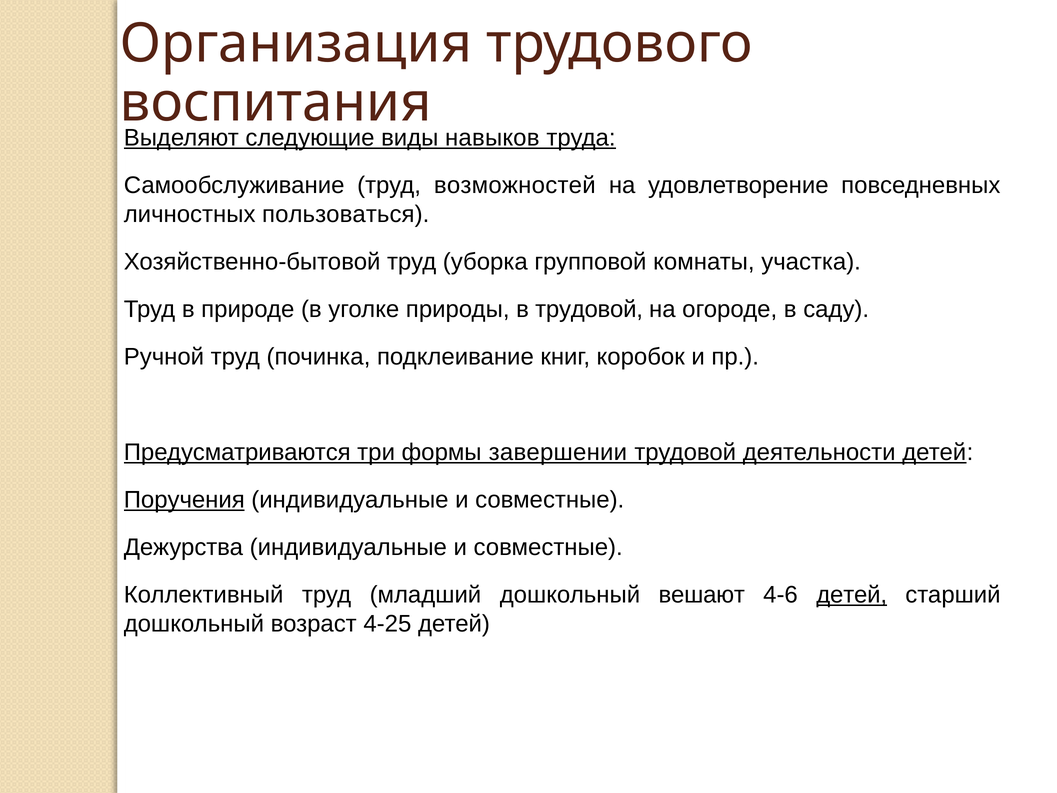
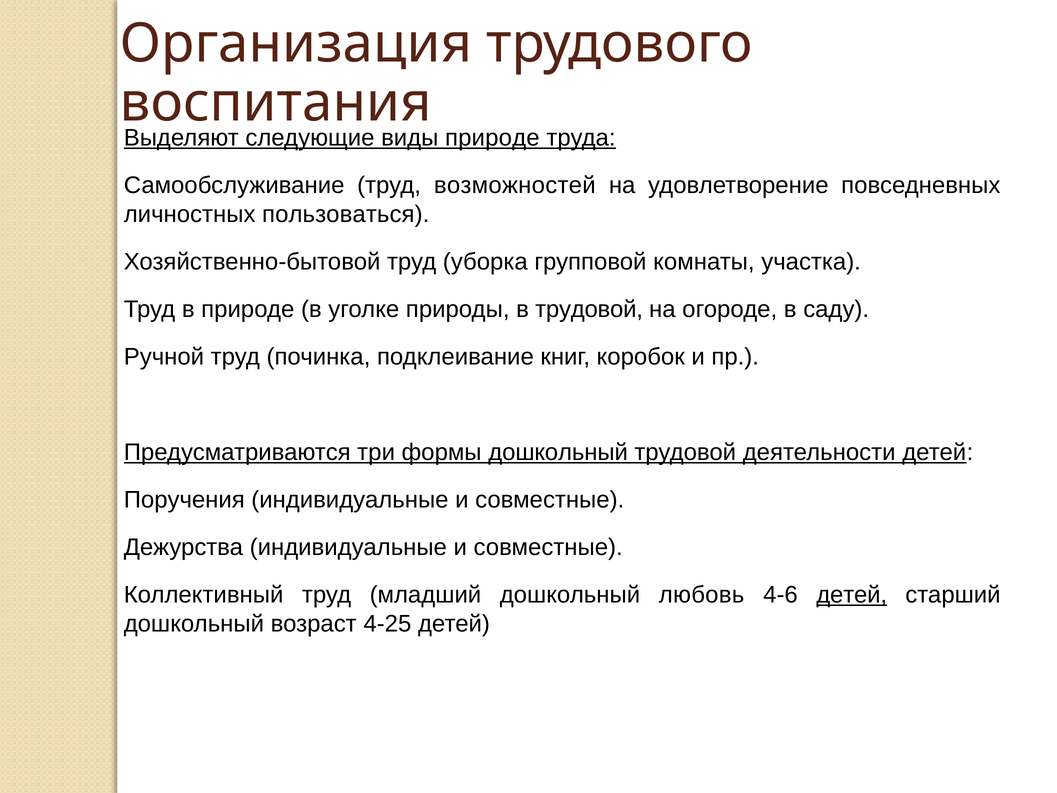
навыков at (492, 138): навыков -> природе
формы завершении: завершении -> дошкольный
Поручения underline: present -> none
вешают: вешают -> любовь
